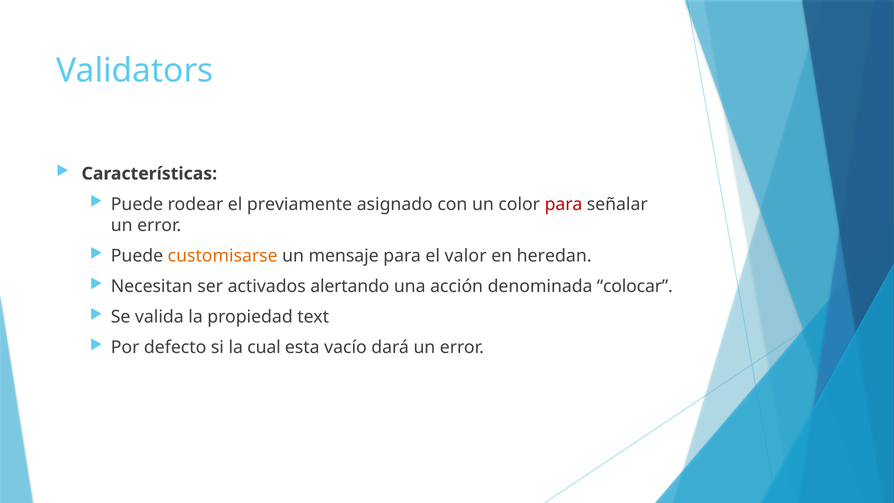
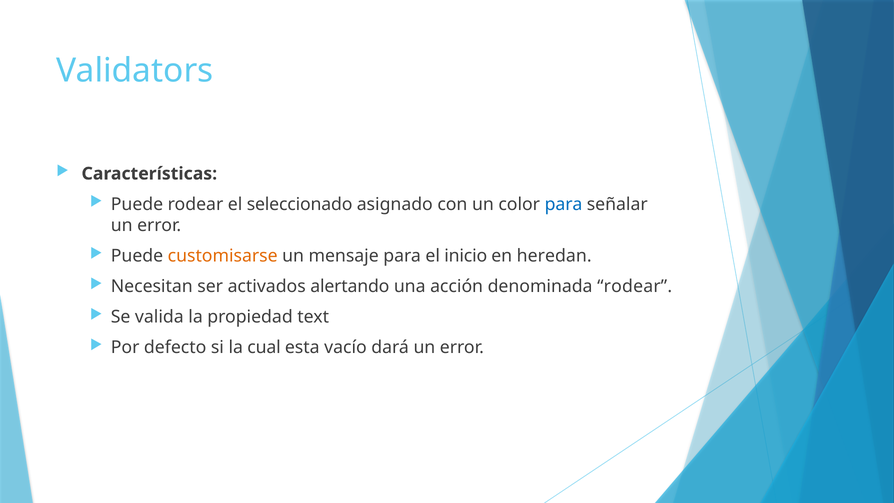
previamente: previamente -> seleccionado
para at (564, 204) colour: red -> blue
valor: valor -> inicio
denominada colocar: colocar -> rodear
